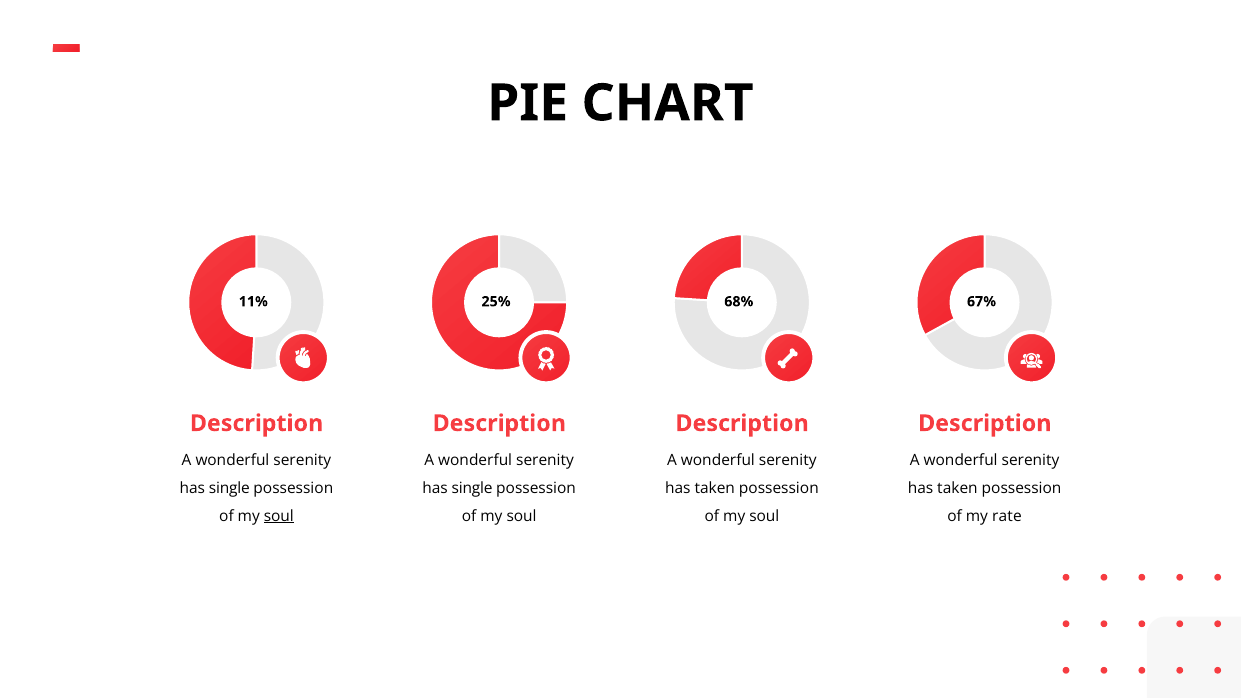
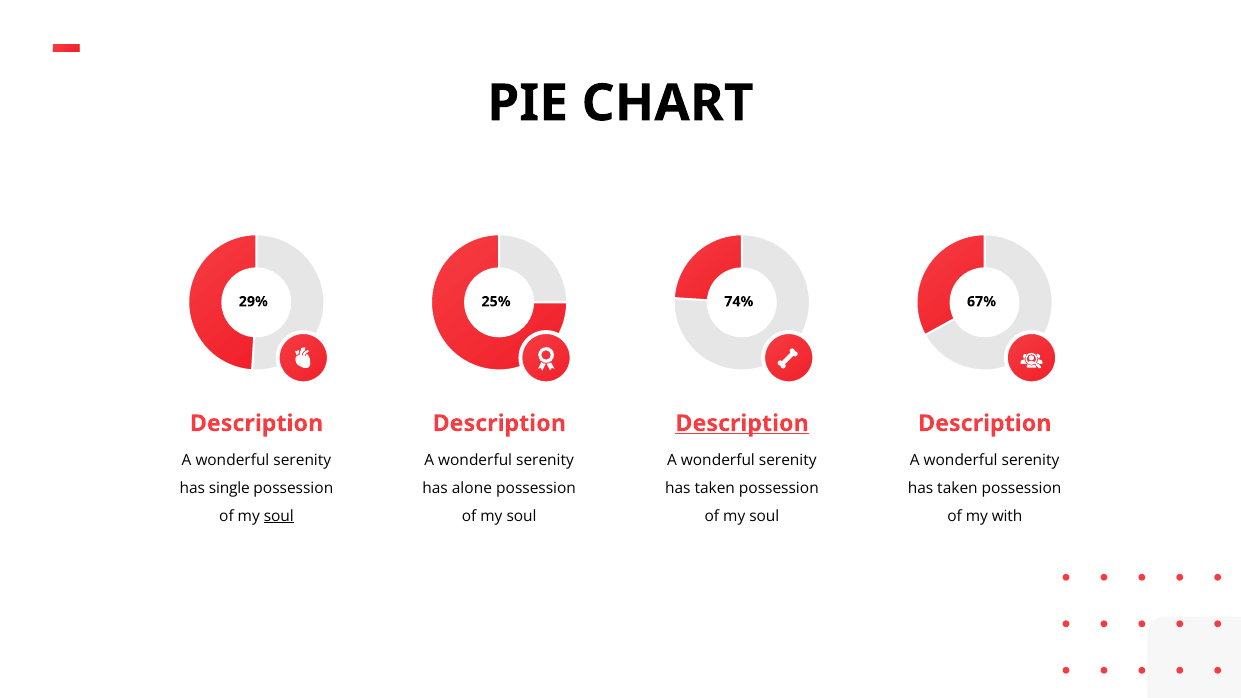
11%: 11% -> 29%
68%: 68% -> 74%
Description at (742, 423) underline: none -> present
single at (472, 488): single -> alone
rate: rate -> with
